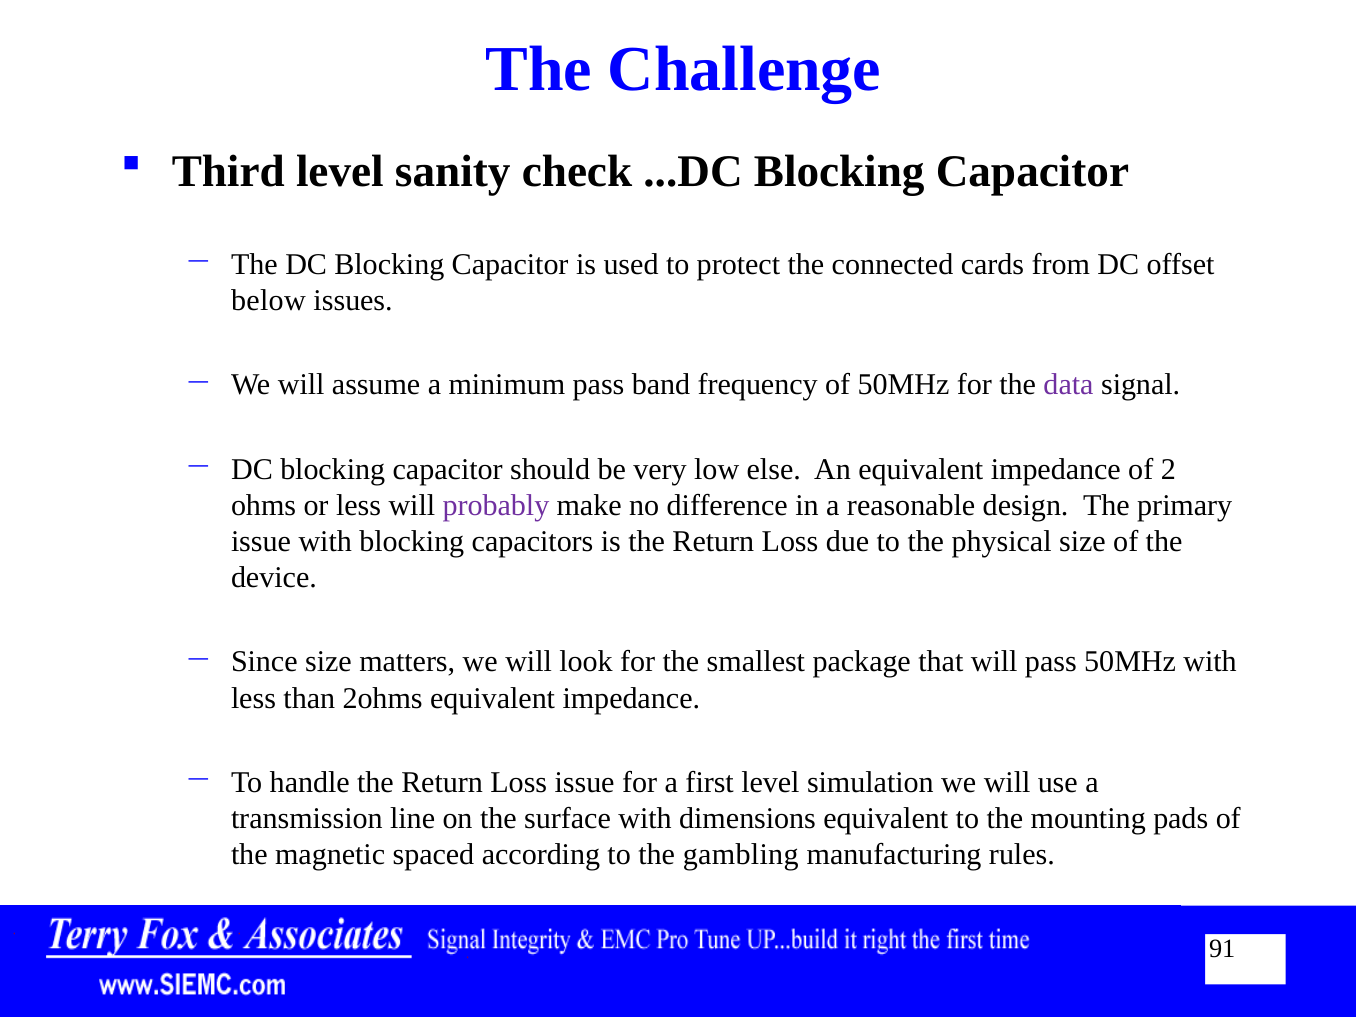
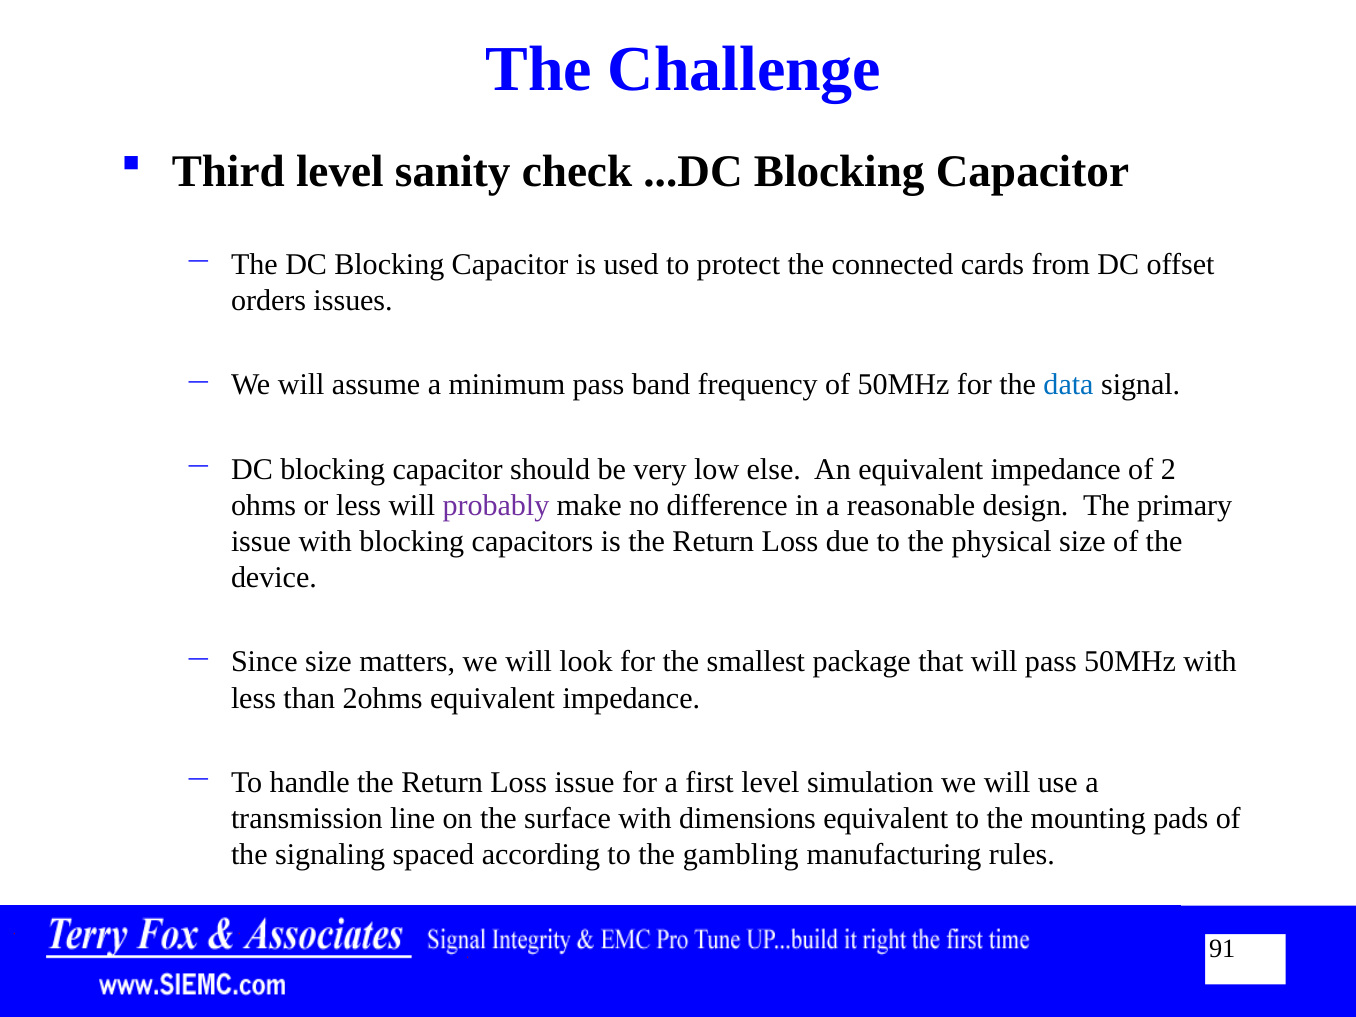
below: below -> orders
data colour: purple -> blue
magnetic: magnetic -> signaling
